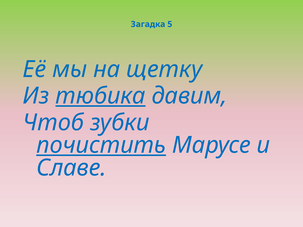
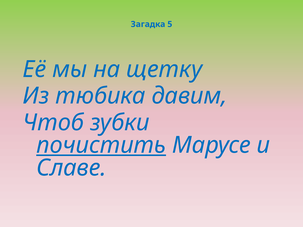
тюбика underline: present -> none
